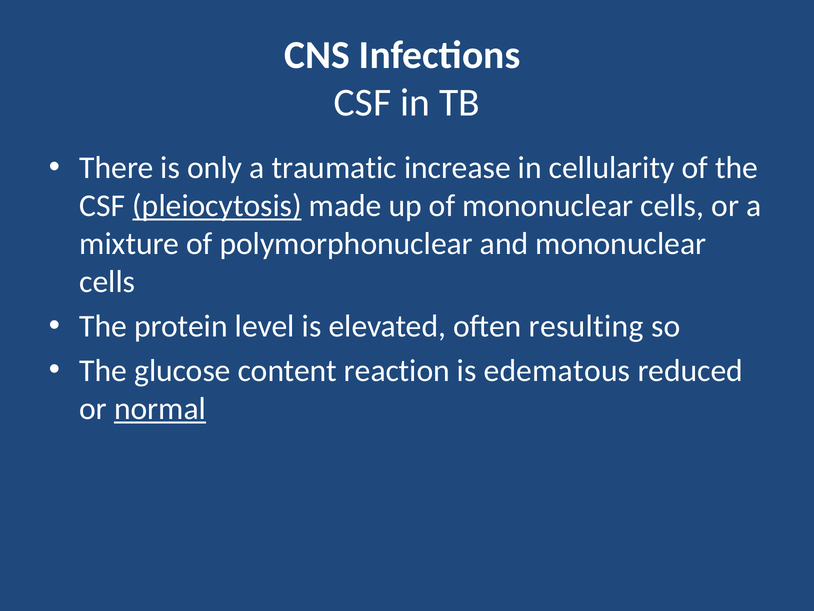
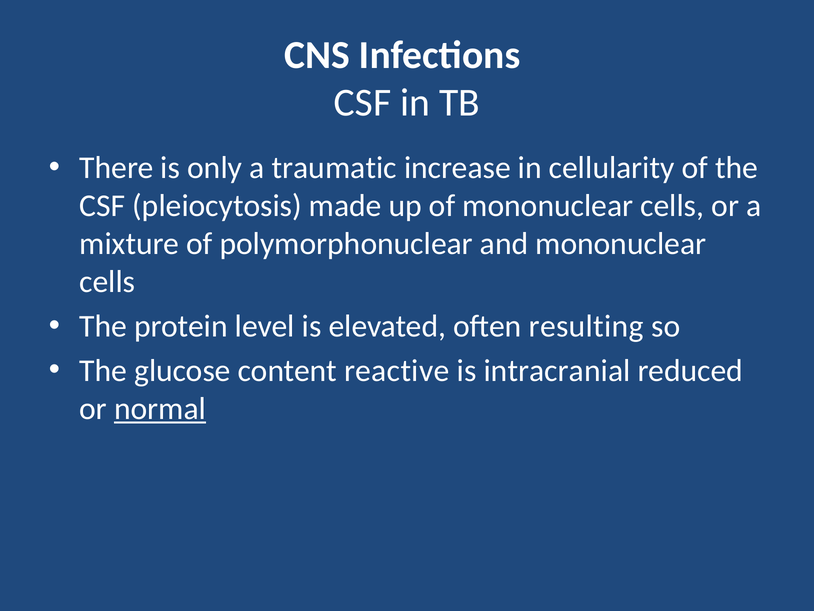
pleiocytosis underline: present -> none
reaction: reaction -> reactive
edematous: edematous -> intracranial
